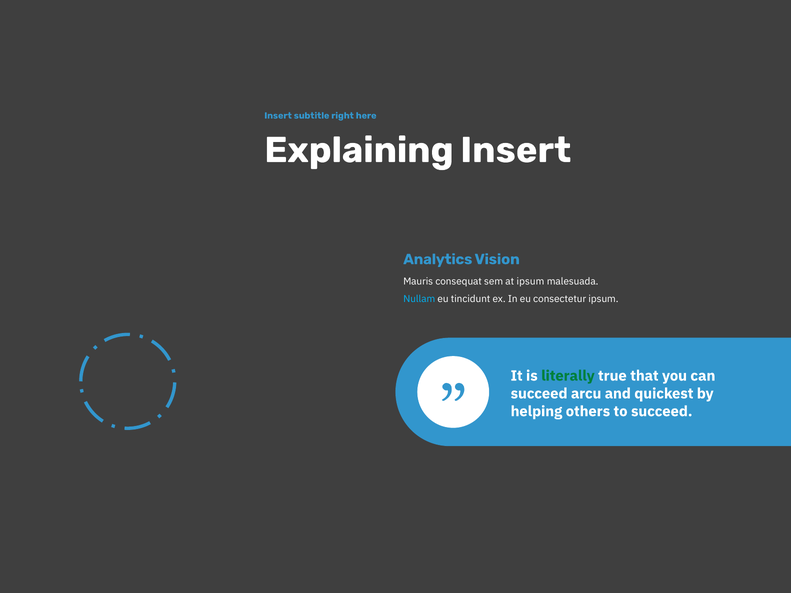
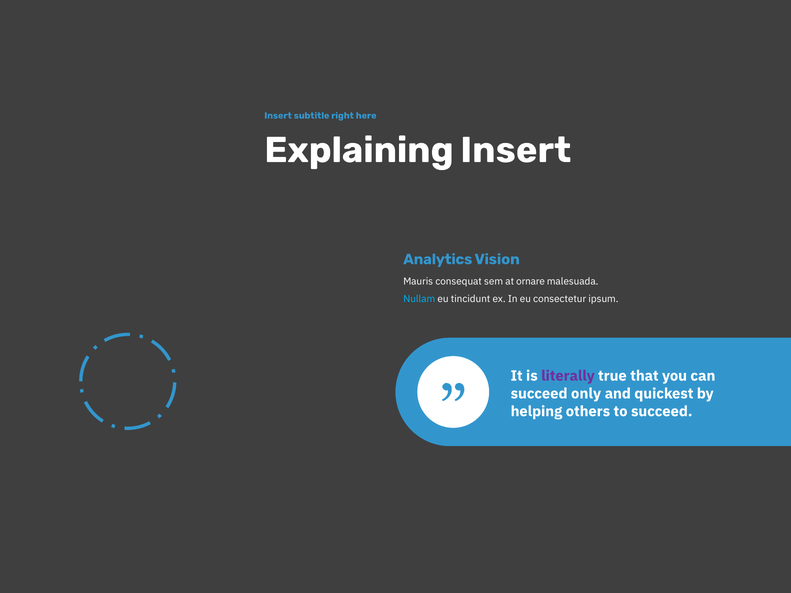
at ipsum: ipsum -> ornare
literally colour: green -> purple
arcu: arcu -> only
